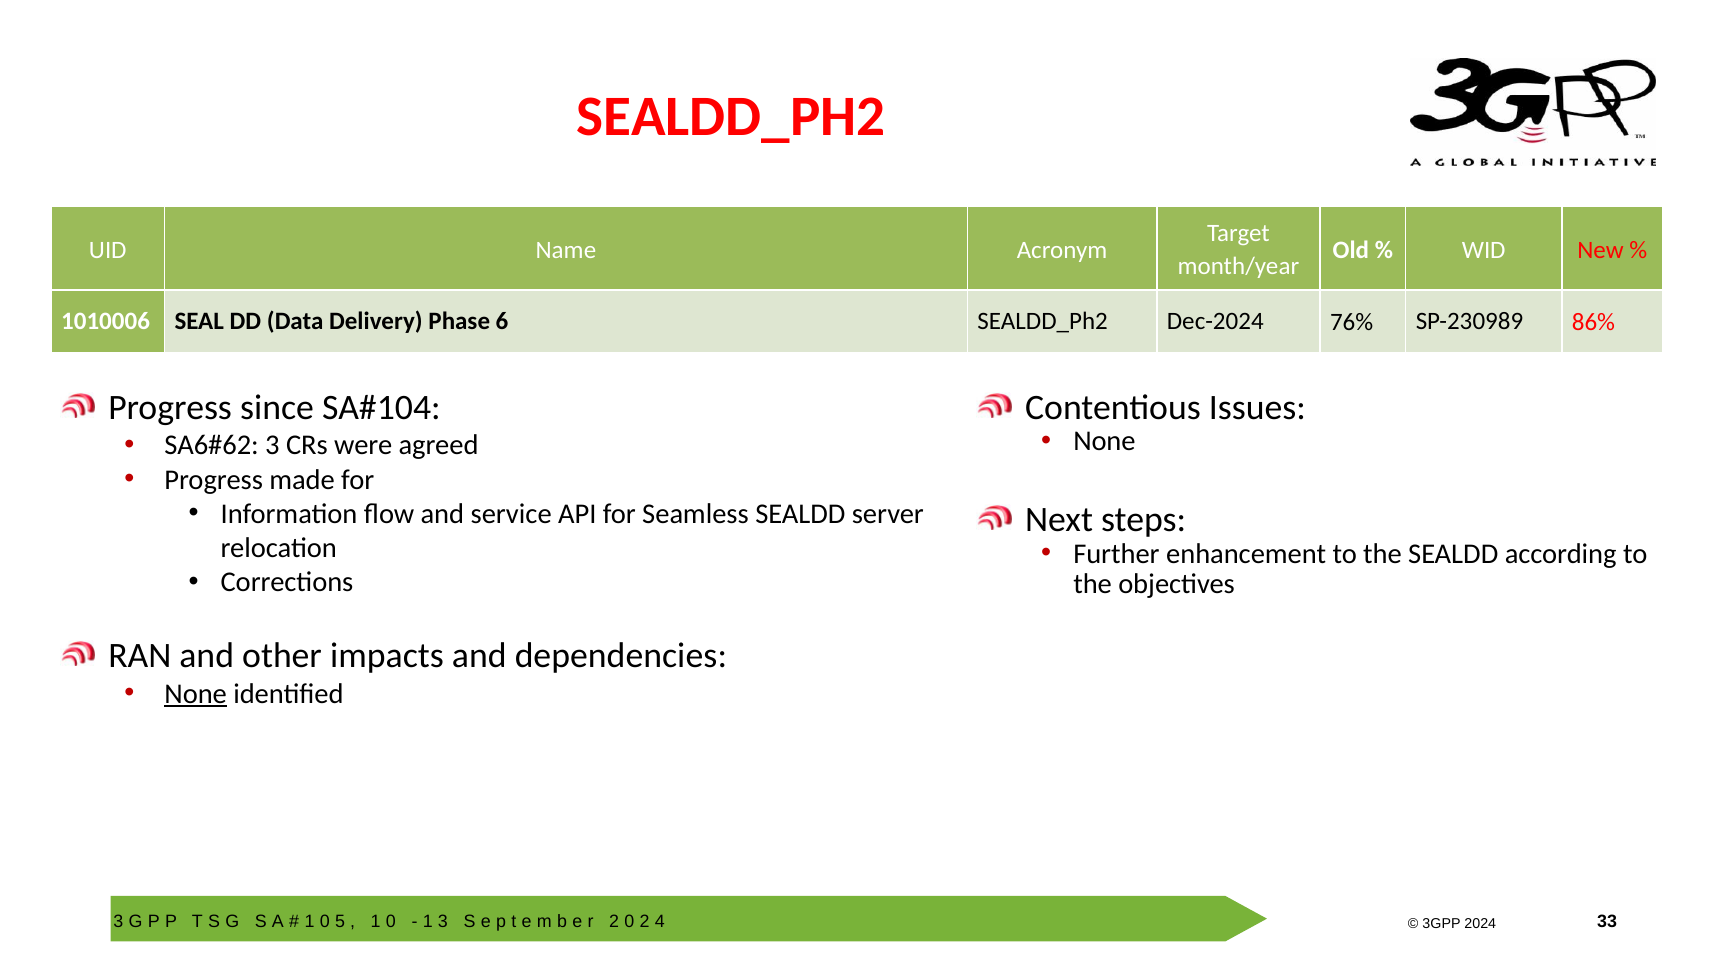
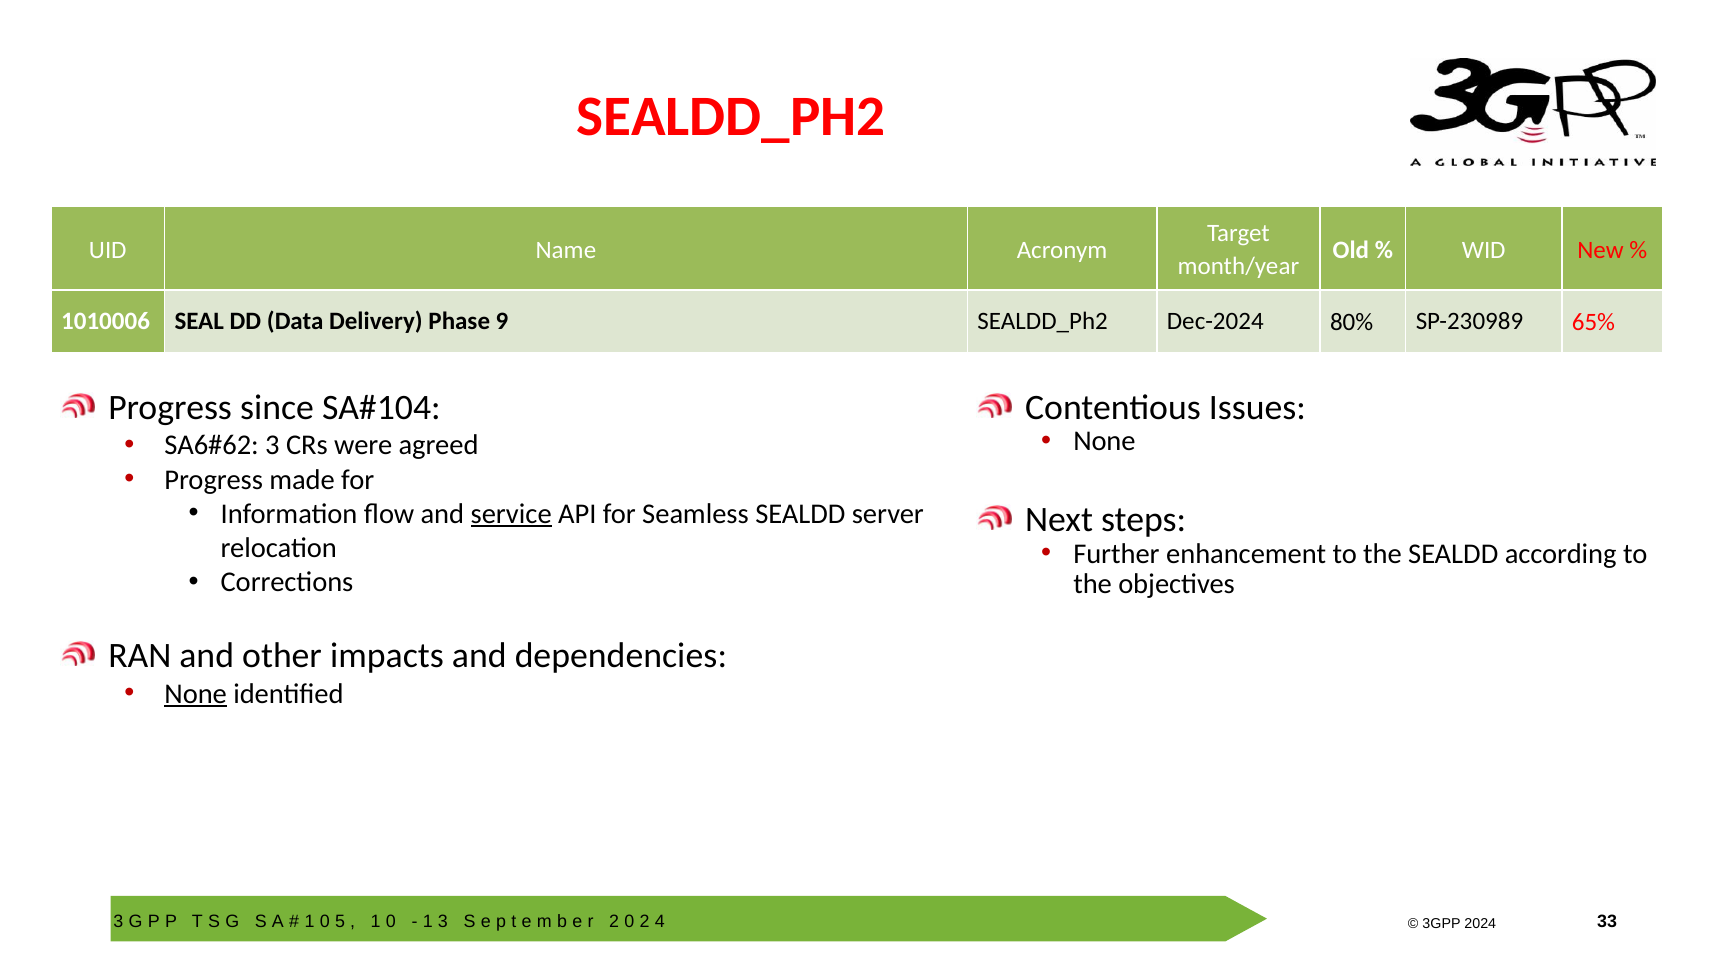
6: 6 -> 9
76%: 76% -> 80%
86%: 86% -> 65%
service underline: none -> present
